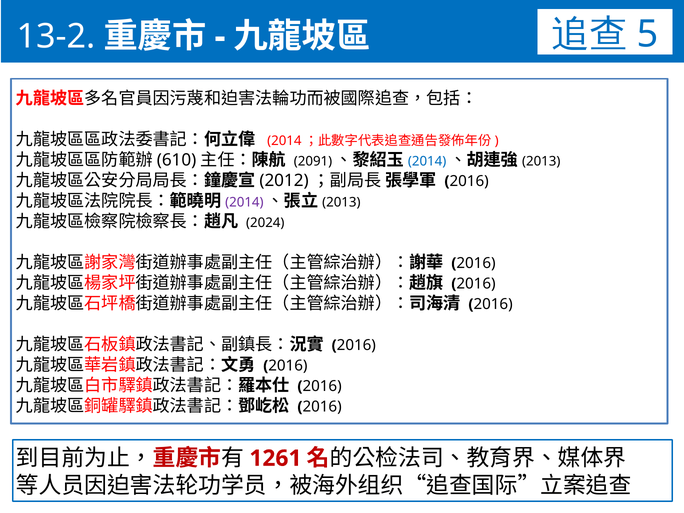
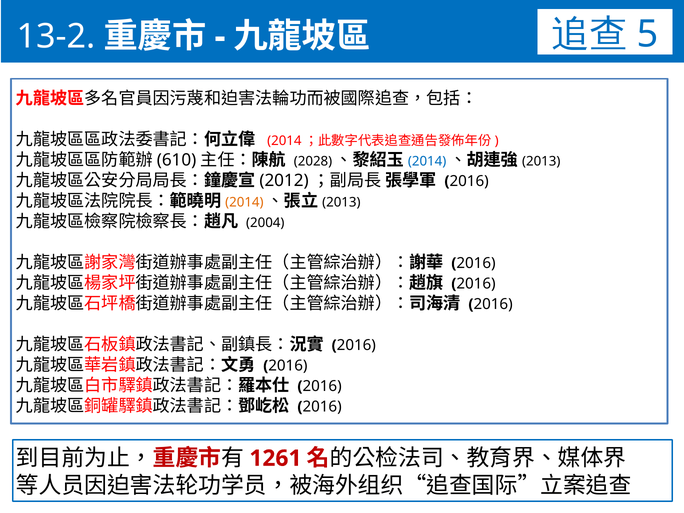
2091: 2091 -> 2028
2014 at (244, 202) colour: purple -> orange
2024: 2024 -> 2004
